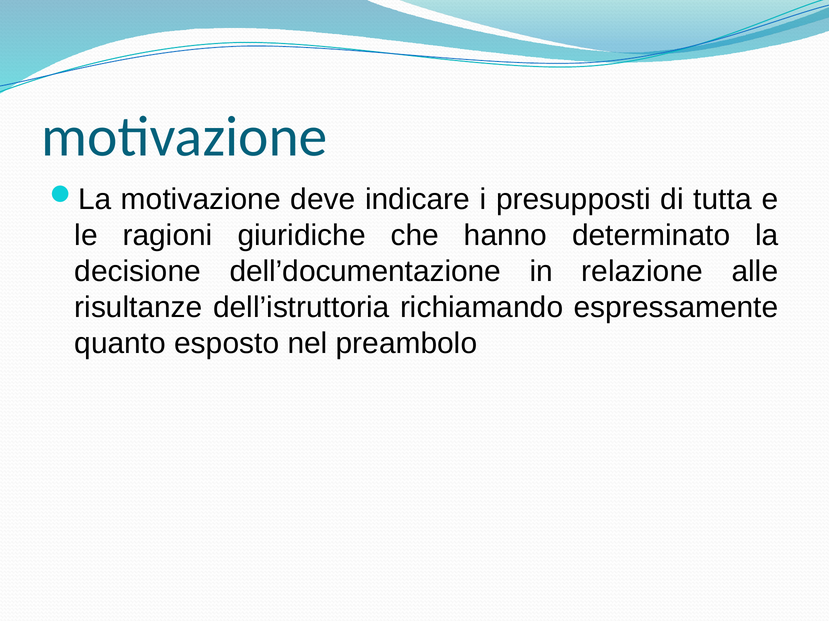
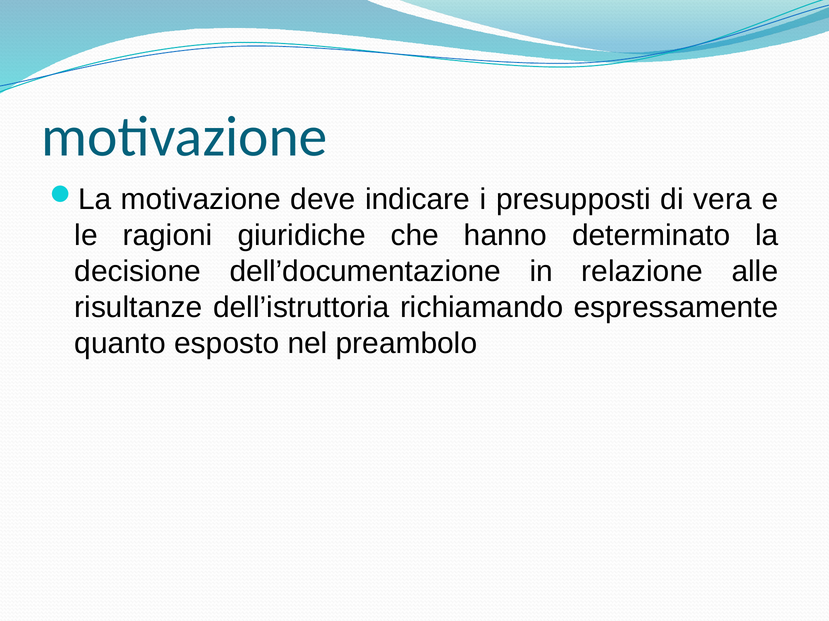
tutta: tutta -> vera
